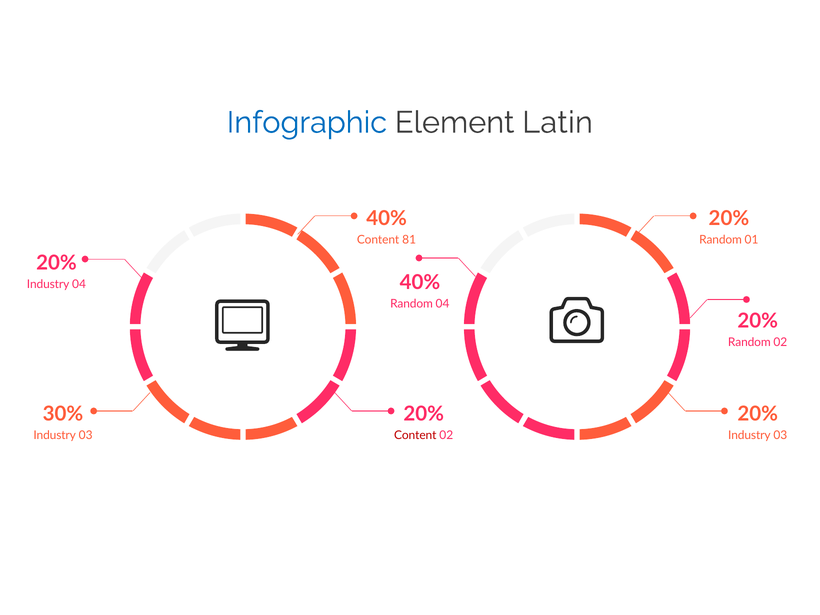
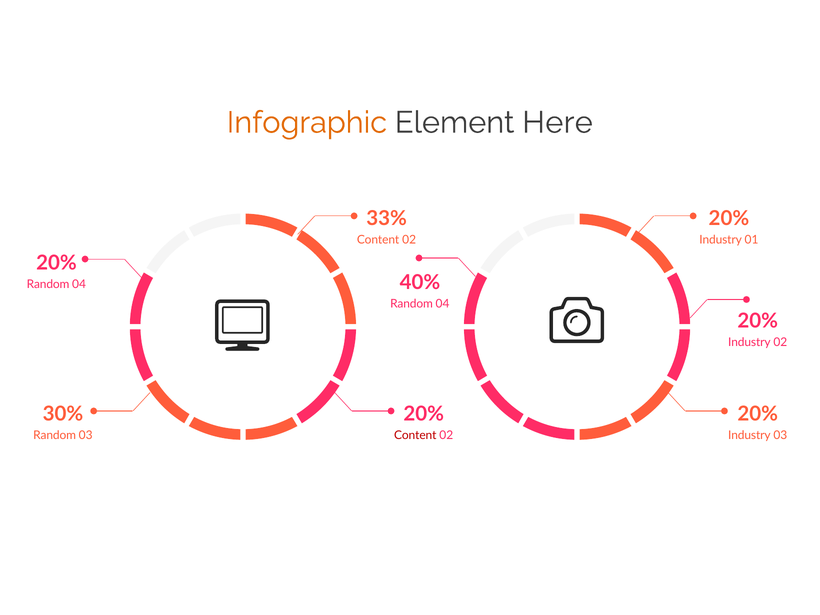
Infographic colour: blue -> orange
Latin: Latin -> Here
40% at (387, 218): 40% -> 33%
81 at (409, 240): 81 -> 02
Random at (721, 240): Random -> Industry
Industry at (48, 285): Industry -> Random
Random at (749, 342): Random -> Industry
Industry at (55, 435): Industry -> Random
